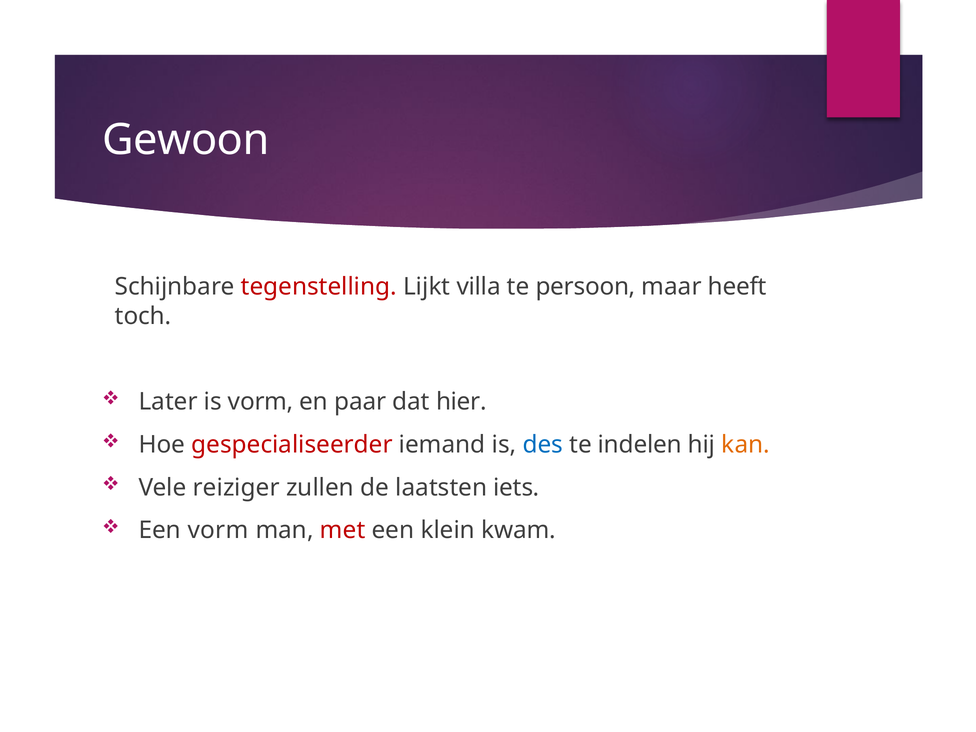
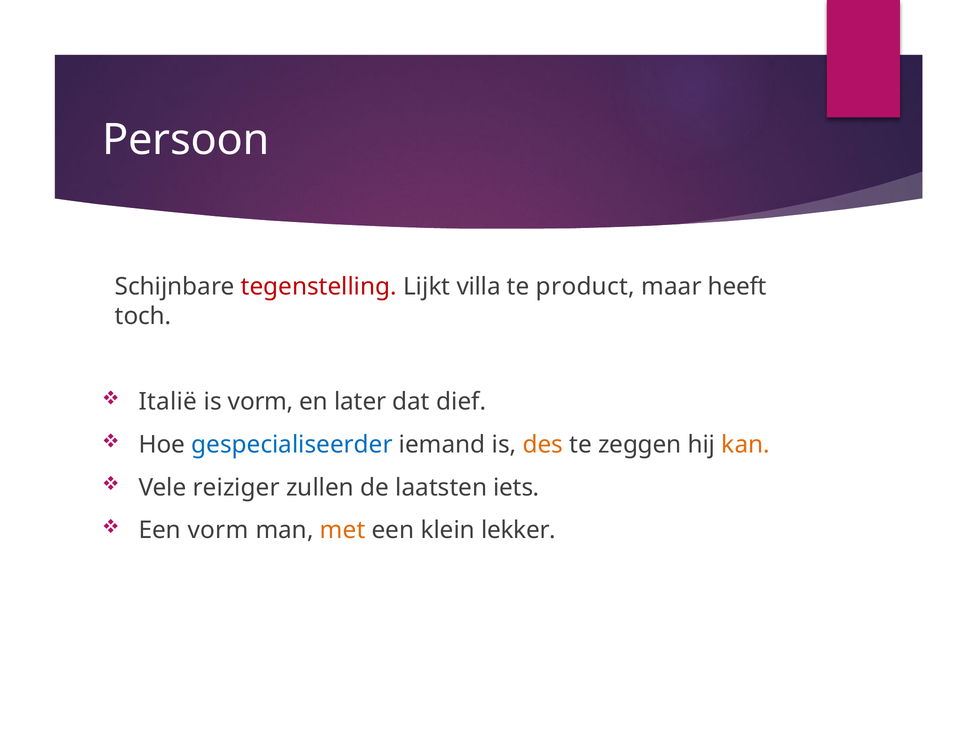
Gewoon: Gewoon -> Persoon
persoon: persoon -> product
Later: Later -> Italië
paar: paar -> later
hier: hier -> dief
gespecialiseerder colour: red -> blue
des colour: blue -> orange
indelen: indelen -> zeggen
met colour: red -> orange
kwam: kwam -> lekker
